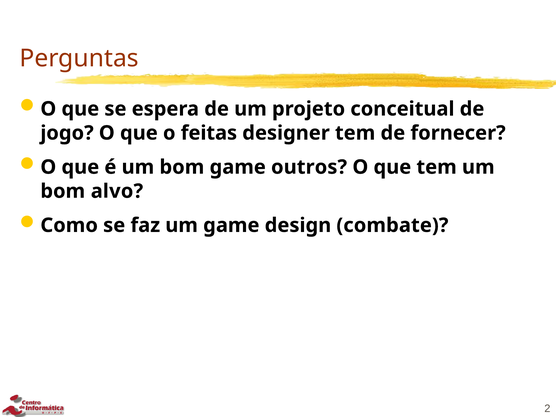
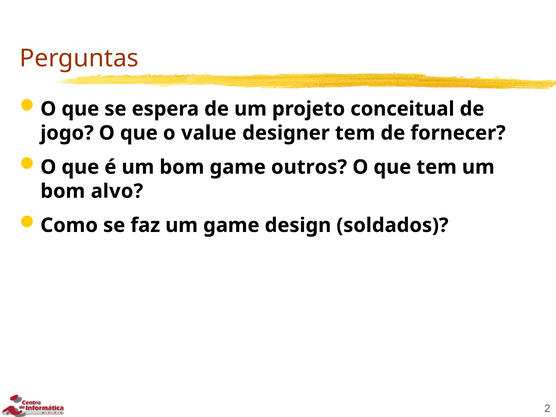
feitas: feitas -> value
combate: combate -> soldados
